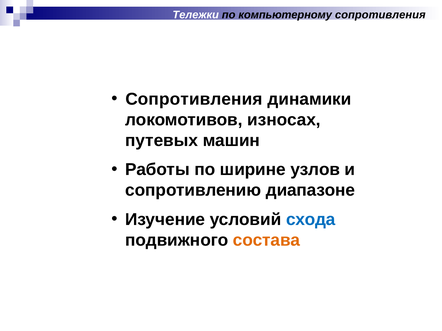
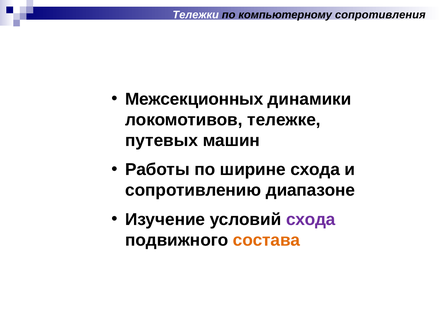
Сопротивления at (194, 99): Сопротивления -> Межсекционных
износах: износах -> тележке
ширине узлов: узлов -> схода
схода at (311, 220) colour: blue -> purple
